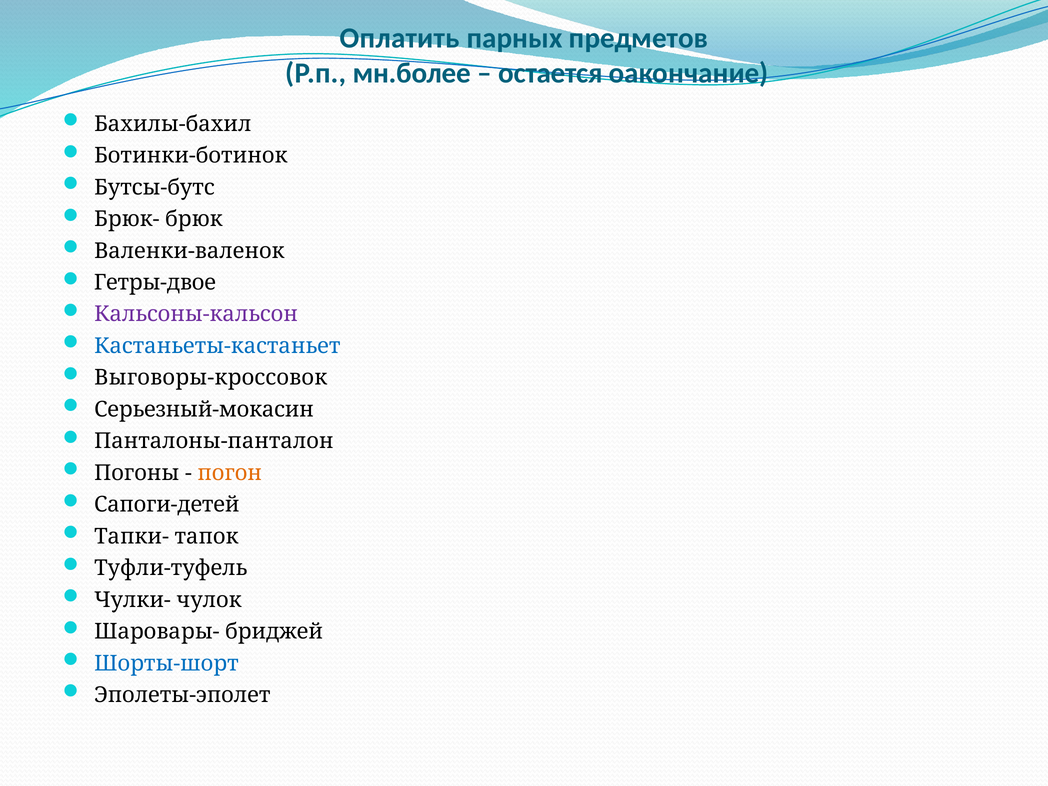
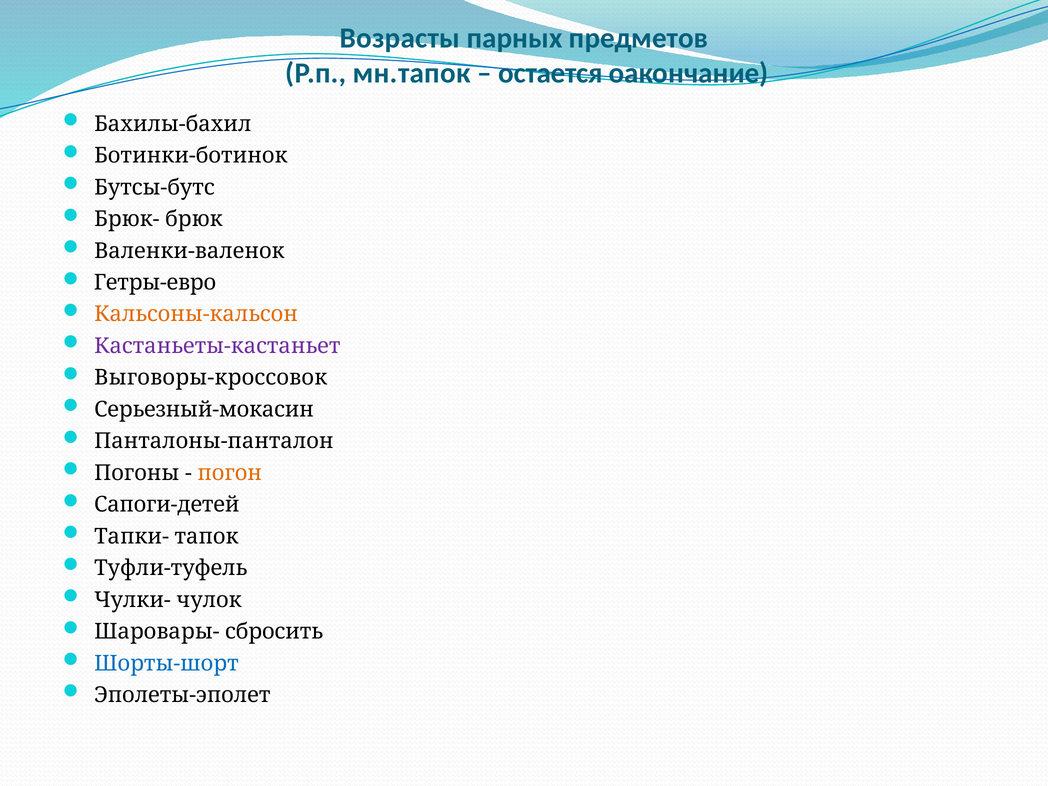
Оплатить: Оплатить -> Возрасты
мн.более: мн.более -> мн.тапок
Гетры-двое: Гетры-двое -> Гетры-евро
Кальсоны-кальсон colour: purple -> orange
Кастаньеты-кастаньет colour: blue -> purple
бриджей: бриджей -> сбросить
